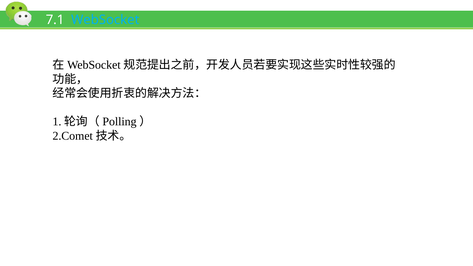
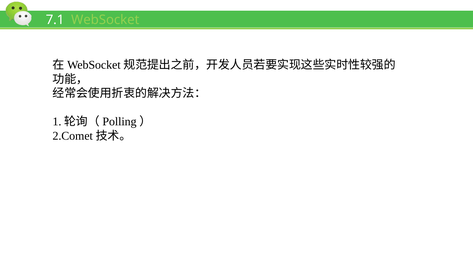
WebSocket colour: light blue -> light green
